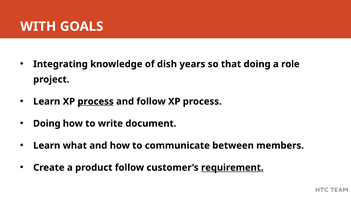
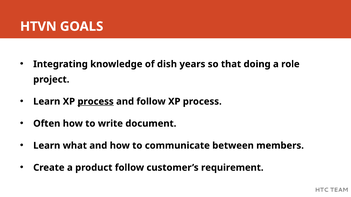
WITH: WITH -> HTVN
Doing at (47, 124): Doing -> Often
requirement underline: present -> none
